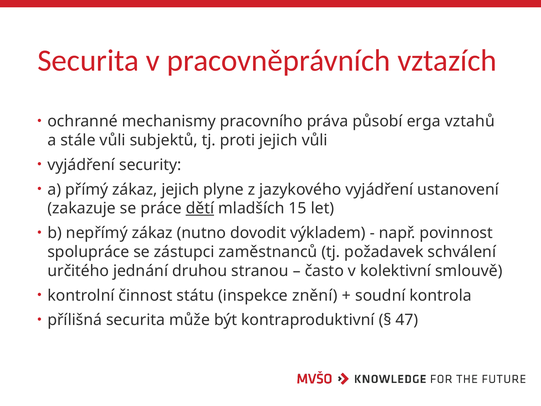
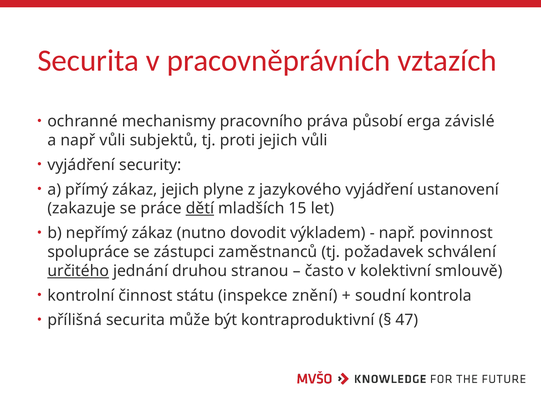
vztahů: vztahů -> závislé
a stále: stále -> např
určitého underline: none -> present
